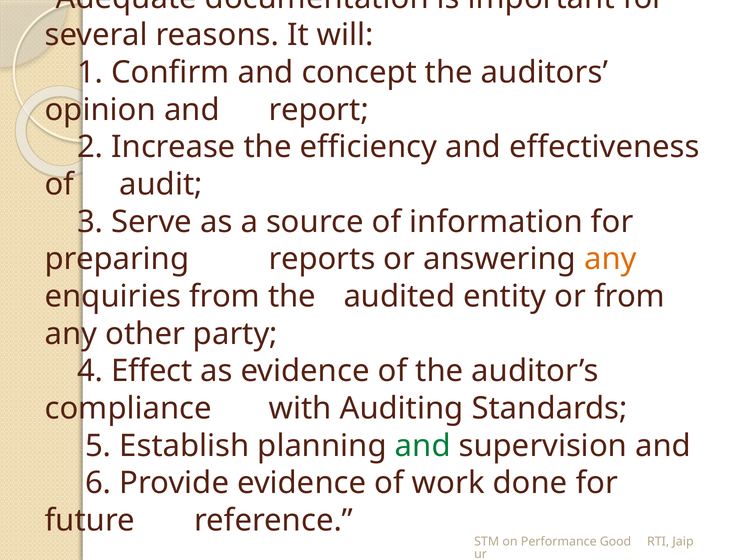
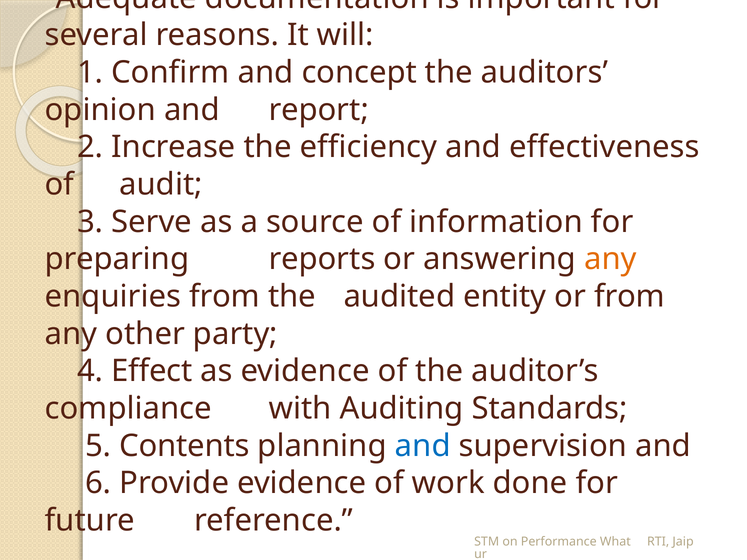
Establish: Establish -> Contents
and at (423, 446) colour: green -> blue
Good: Good -> What
